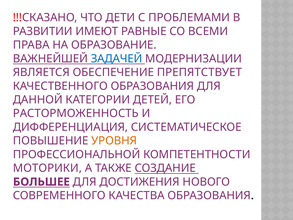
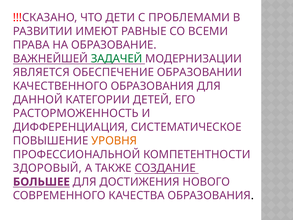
ЗАДАЧЕЙ colour: blue -> green
ПРЕПЯТСТВУЕТ: ПРЕПЯТСТВУЕТ -> ОБРАЗОВАНИИ
МОТОРИКИ: МОТОРИКИ -> ЗДОРОВЫЙ
